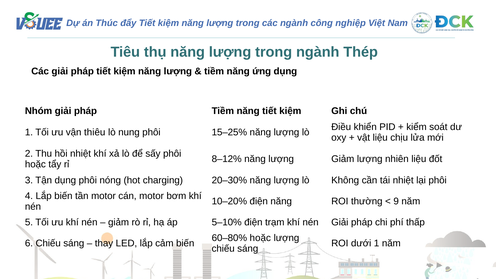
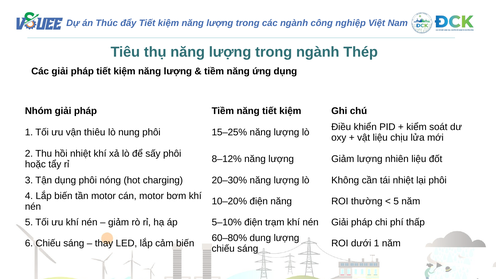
9 at (396, 201): 9 -> 5
60–80% hoặc: hoặc -> dung
